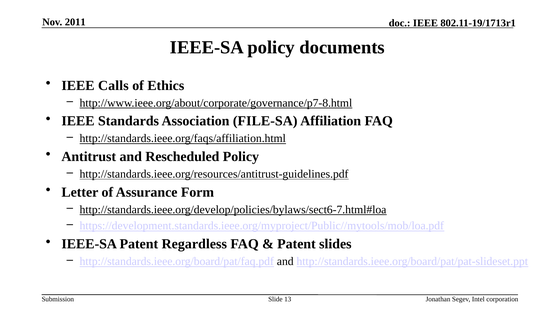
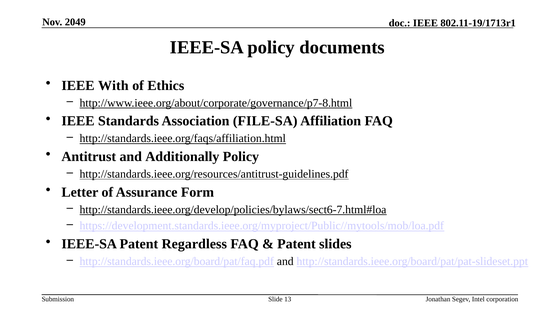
2011: 2011 -> 2049
Calls: Calls -> With
Rescheduled: Rescheduled -> Additionally
